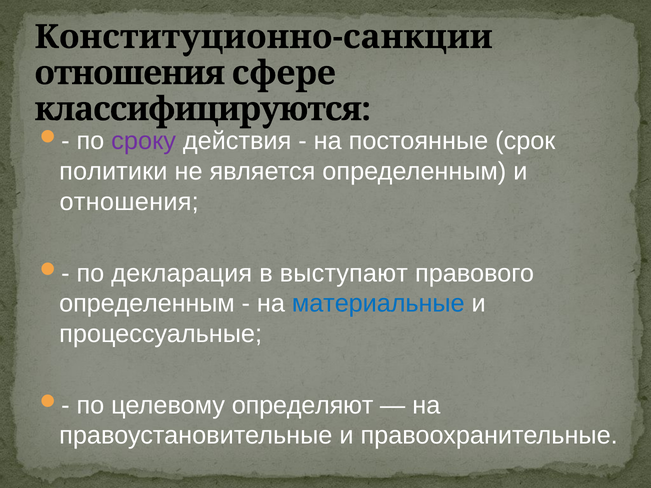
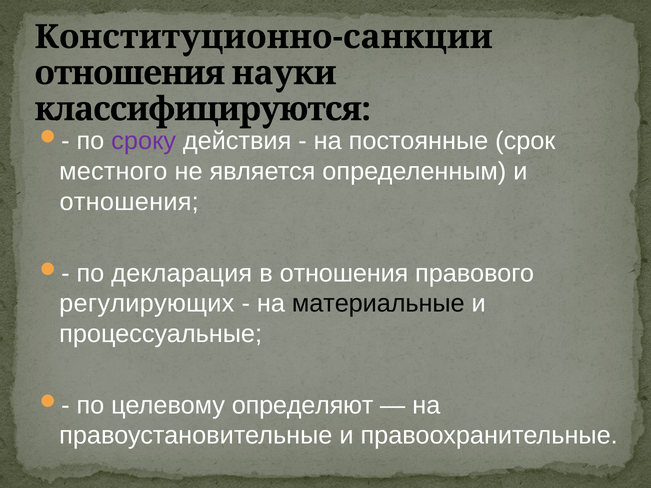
сфере: сфере -> науки
политики: политики -> местного
в выступают: выступают -> отношения
определенным at (147, 304): определенным -> регулирующих
материальные colour: blue -> black
